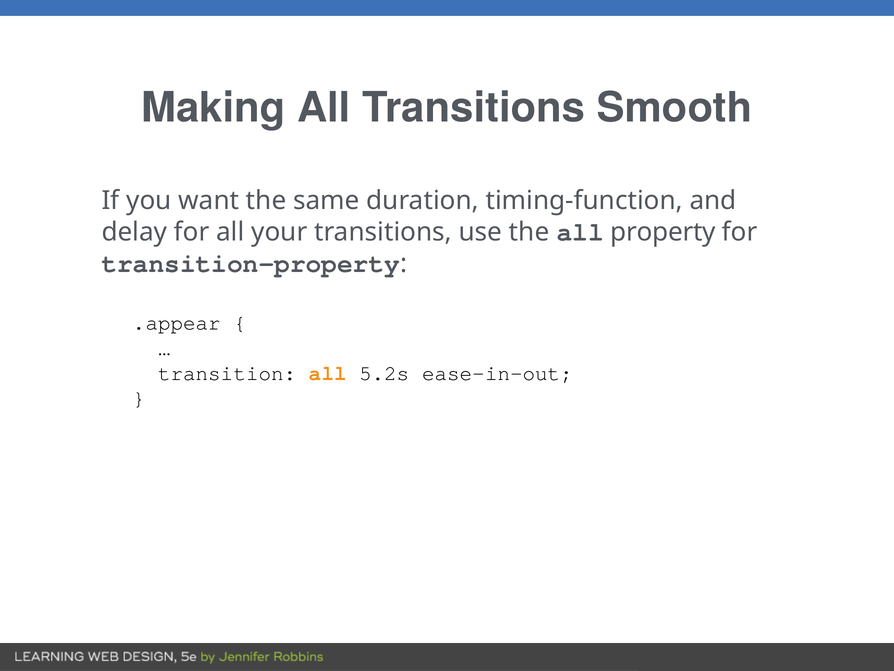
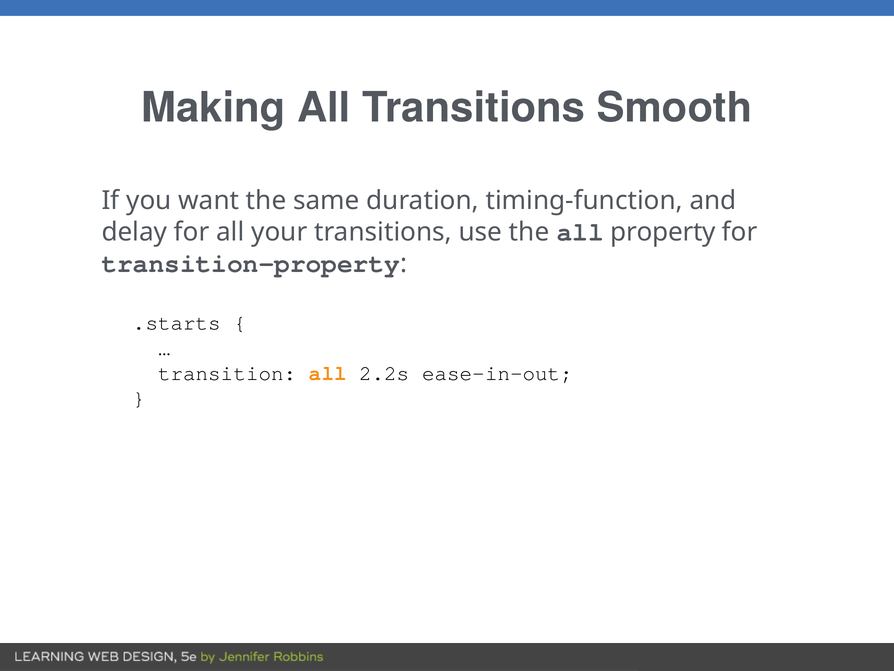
.appear: .appear -> .starts
5.2s: 5.2s -> 2.2s
